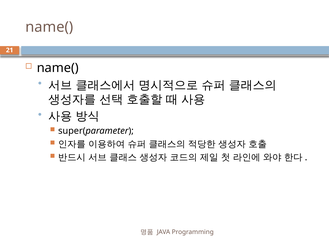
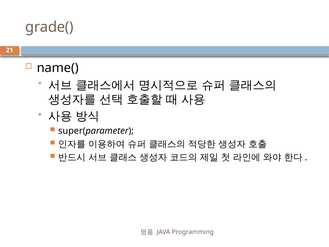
name( at (49, 27): name( -> grade(
